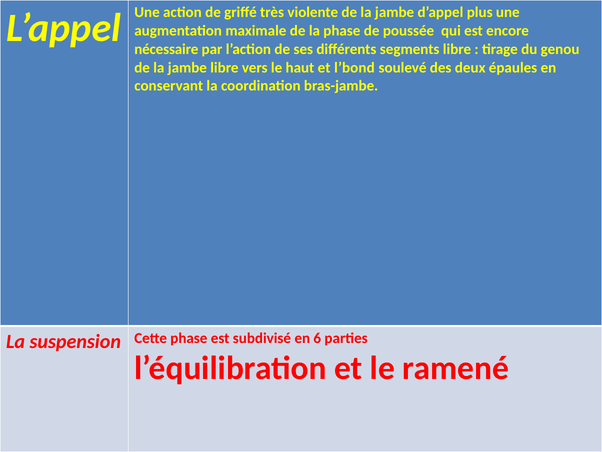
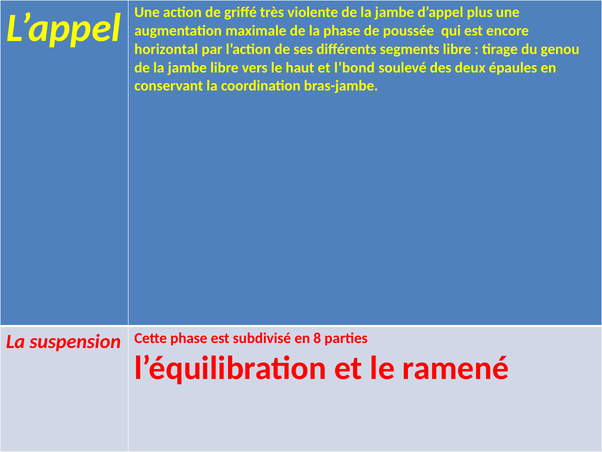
nécessaire: nécessaire -> horizontal
6: 6 -> 8
